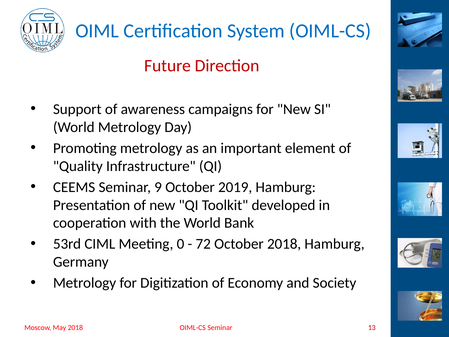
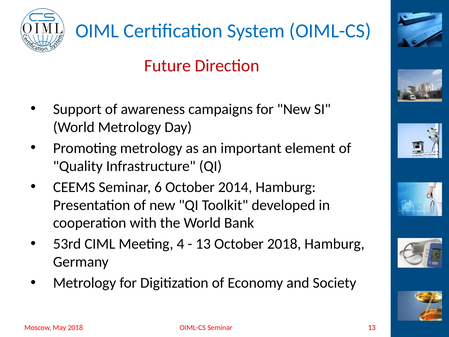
9: 9 -> 6
2019: 2019 -> 2014
0: 0 -> 4
72 at (203, 244): 72 -> 13
